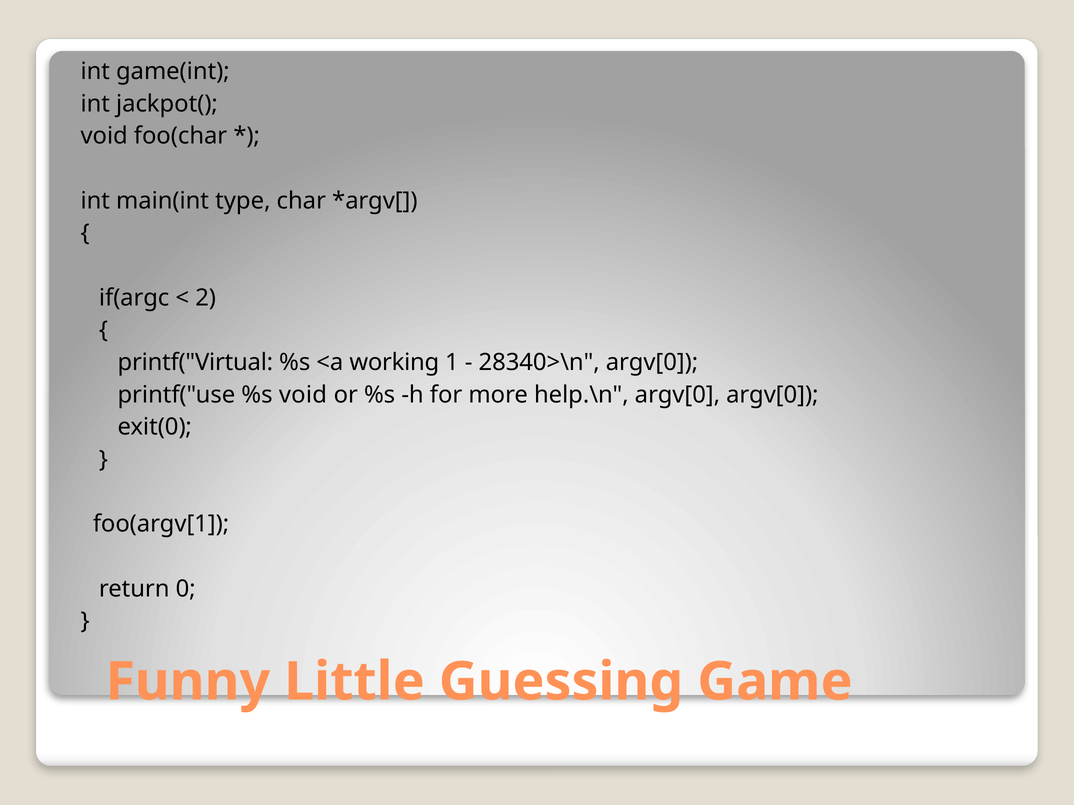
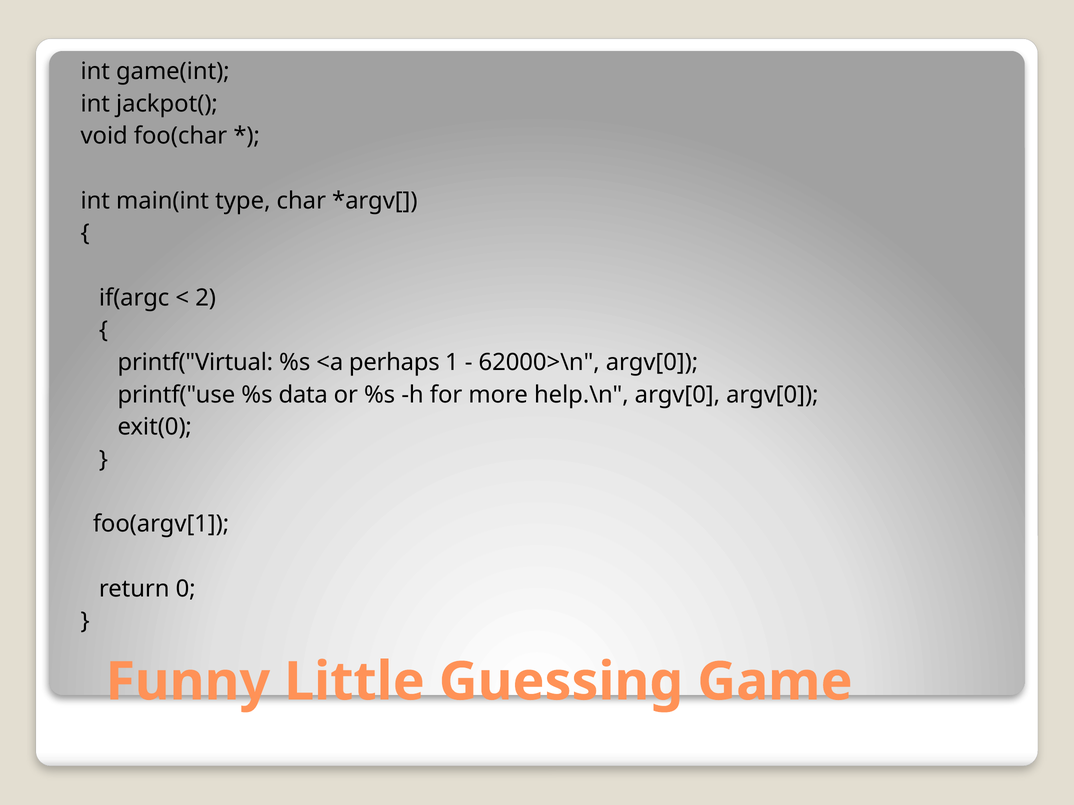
working: working -> perhaps
28340>\n: 28340>\n -> 62000>\n
%s void: void -> data
